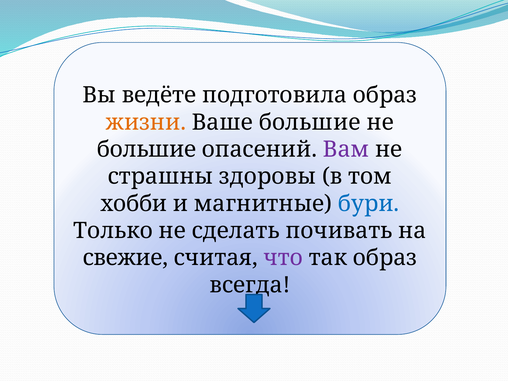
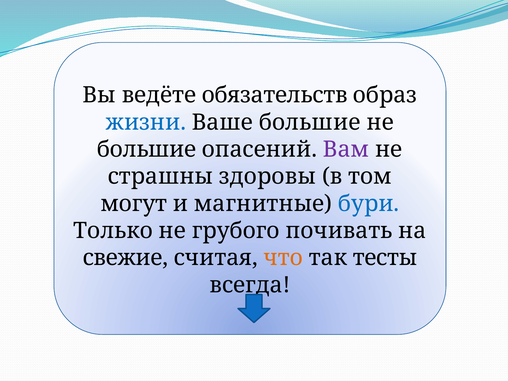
подготовила: подготовила -> обязательств
жизни colour: orange -> blue
хобби: хобби -> могут
сделать: сделать -> грубого
что colour: purple -> orange
так образ: образ -> тесты
